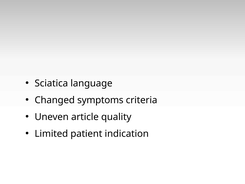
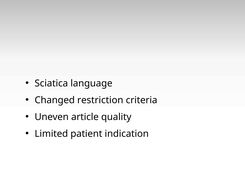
symptoms: symptoms -> restriction
